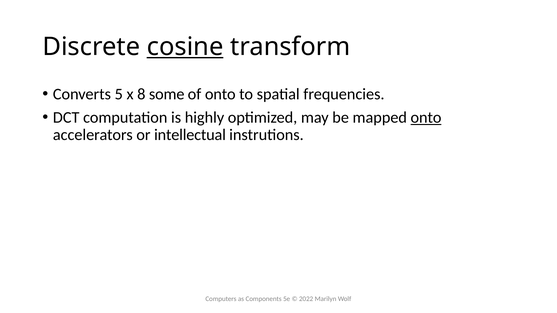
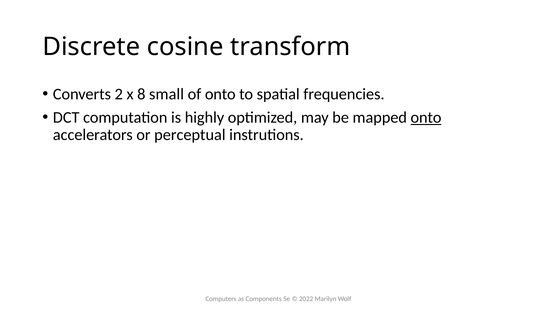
cosine underline: present -> none
5: 5 -> 2
some: some -> small
intellectual: intellectual -> perceptual
